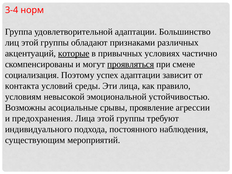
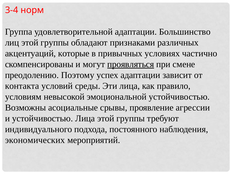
которые underline: present -> none
социализация: социализация -> преодолению
и предохранения: предохранения -> устойчивостью
существующим: существующим -> экономических
